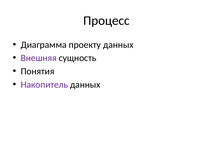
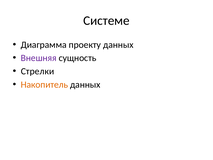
Процесс: Процесс -> Системе
Понятия: Понятия -> Стрелки
Накопитель colour: purple -> orange
